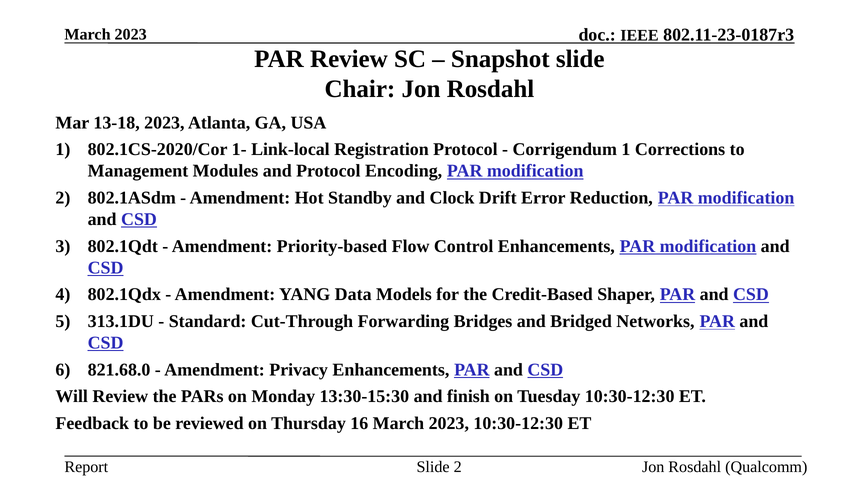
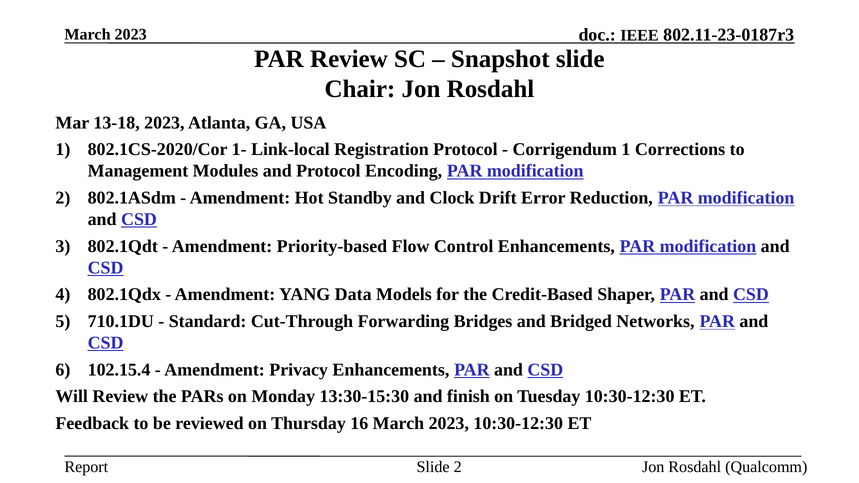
313.1DU: 313.1DU -> 710.1DU
821.68.0: 821.68.0 -> 102.15.4
